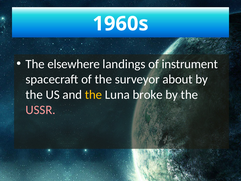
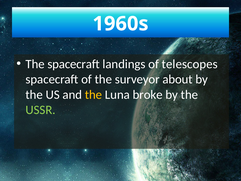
The elsewhere: elsewhere -> spacecraft
instrument: instrument -> telescopes
USSR colour: pink -> light green
